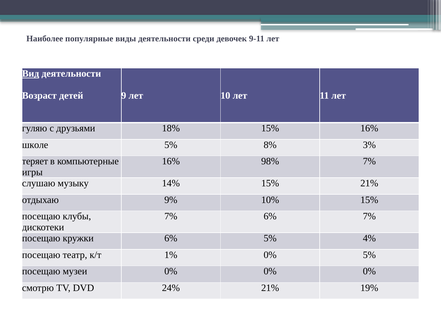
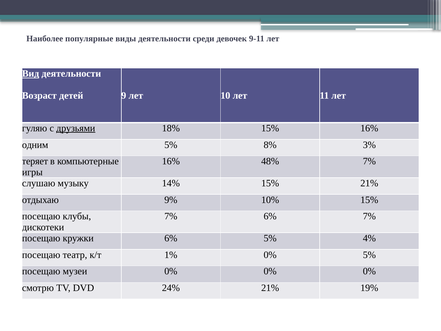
друзьями underline: none -> present
школе: школе -> одним
98%: 98% -> 48%
